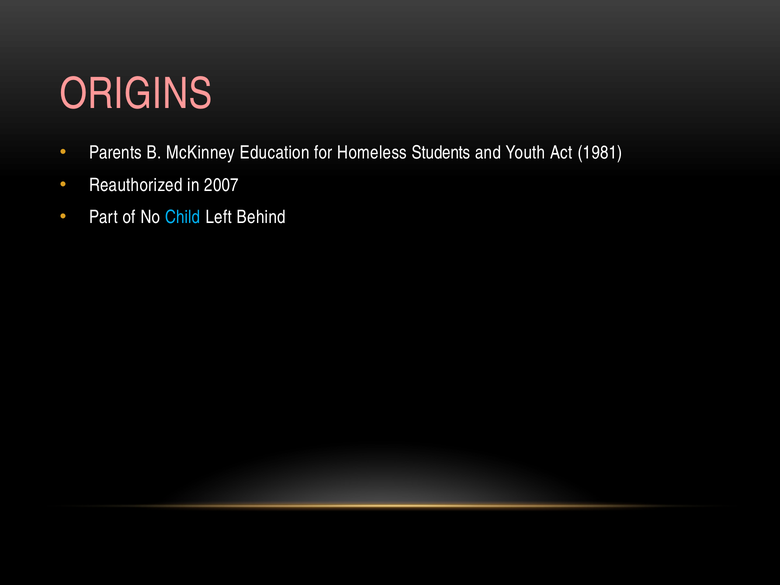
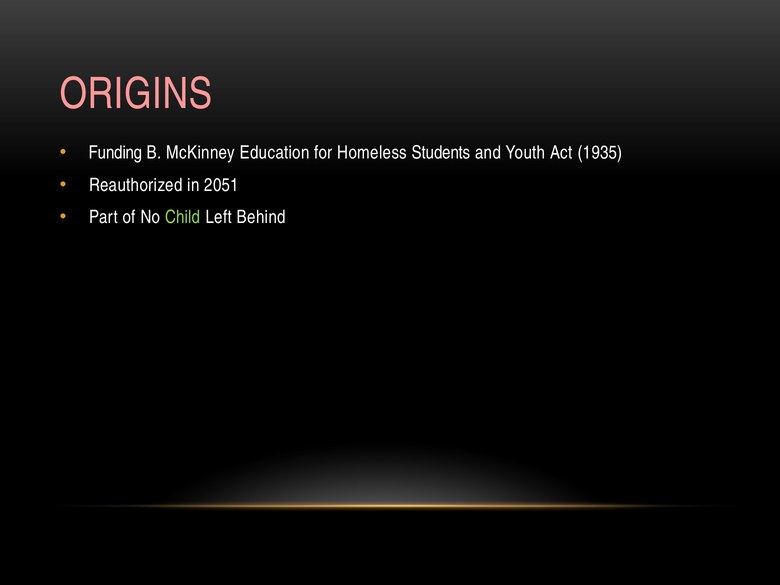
Parents: Parents -> Funding
1981: 1981 -> 1935
2007: 2007 -> 2051
Child colour: light blue -> light green
